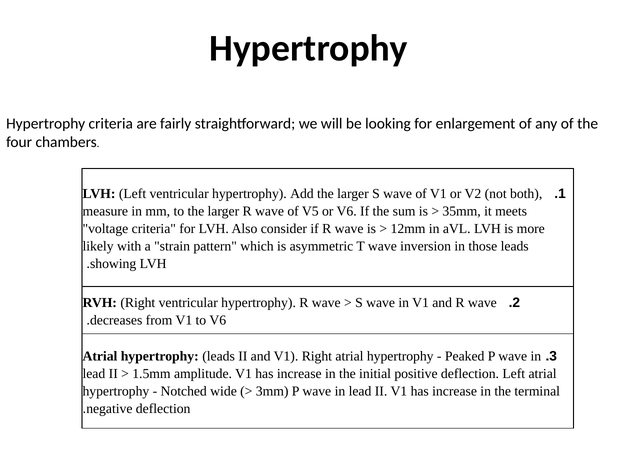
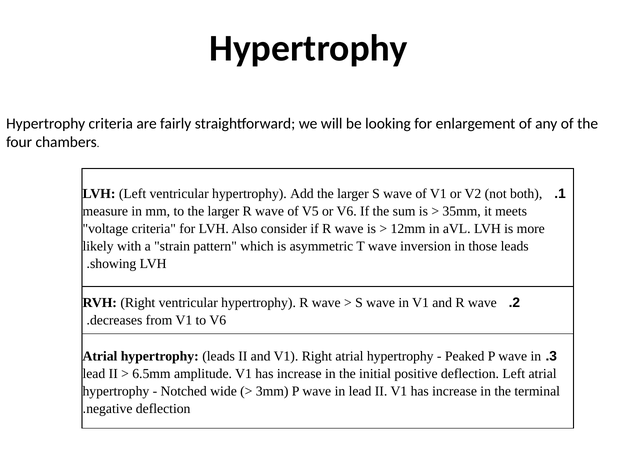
1.5mm: 1.5mm -> 6.5mm
